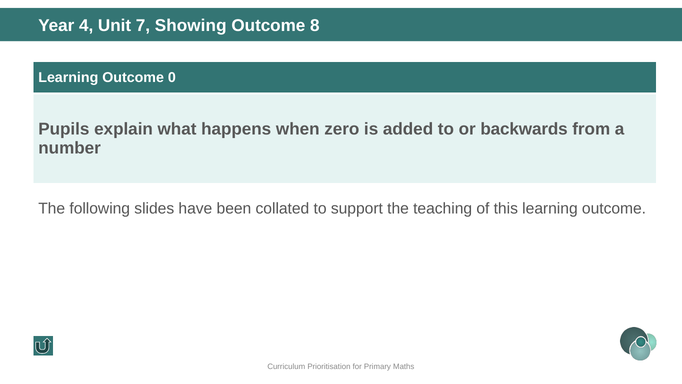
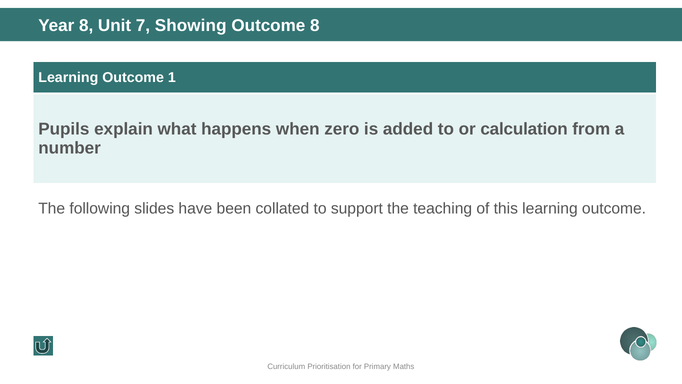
Year 4: 4 -> 8
0: 0 -> 1
backwards: backwards -> calculation
